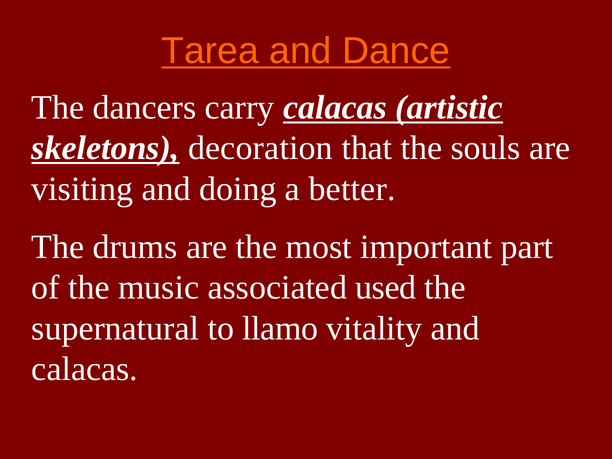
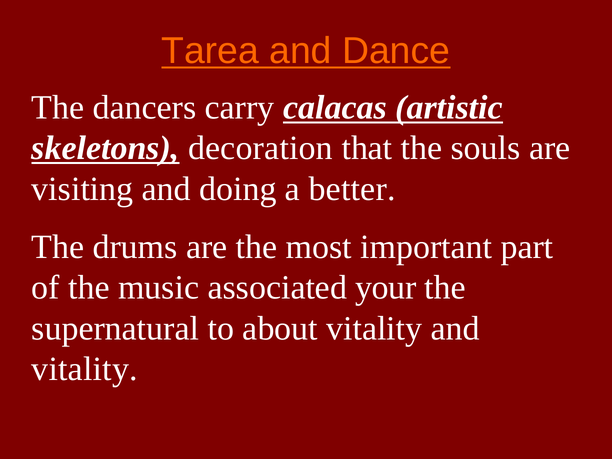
used: used -> your
llamo: llamo -> about
calacas at (85, 369): calacas -> vitality
